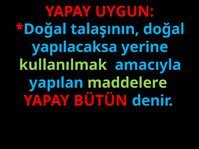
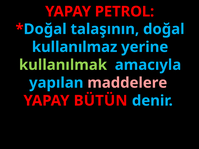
UYGUN: UYGUN -> PETROL
yapılacaksa: yapılacaksa -> kullanılmaz
maddelere colour: light green -> pink
